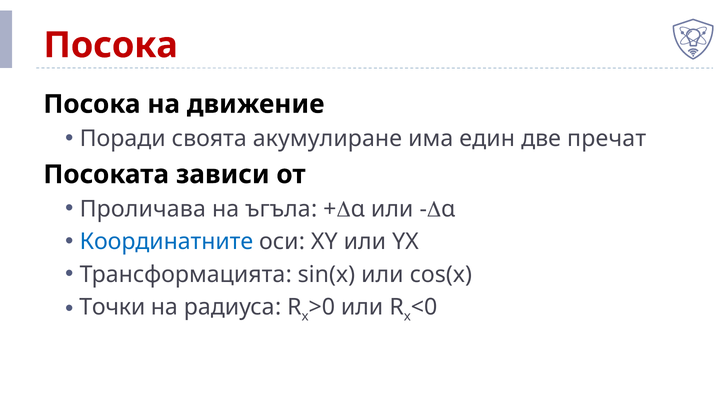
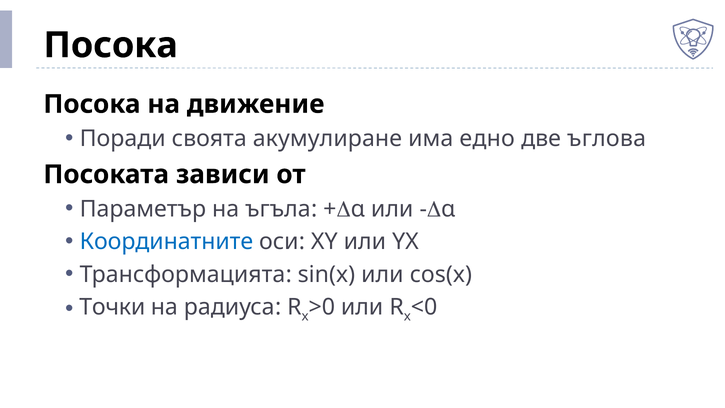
Посока at (111, 45) colour: red -> black
един: един -> едно
пречат: пречат -> ъглова
Проличава: Проличава -> Параметър
